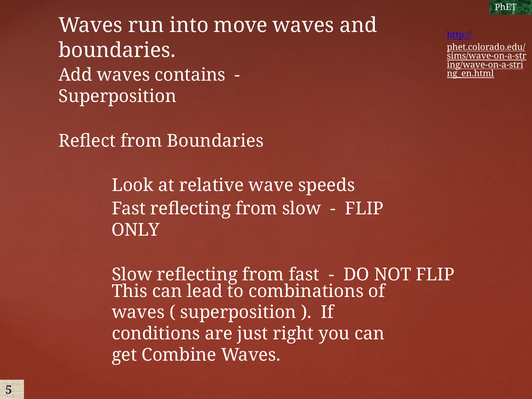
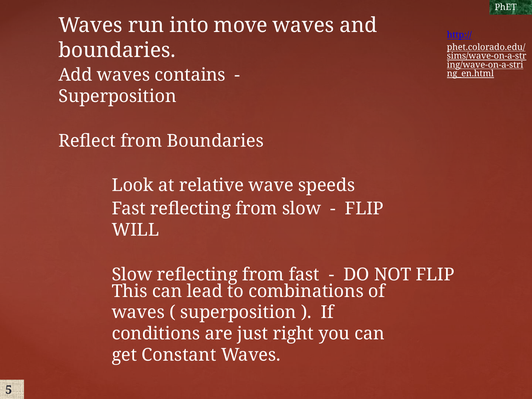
ONLY: ONLY -> WILL
Combine: Combine -> Constant
